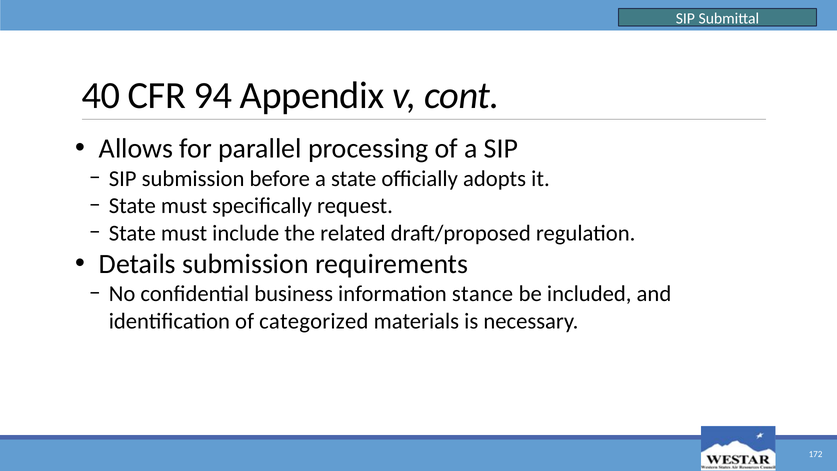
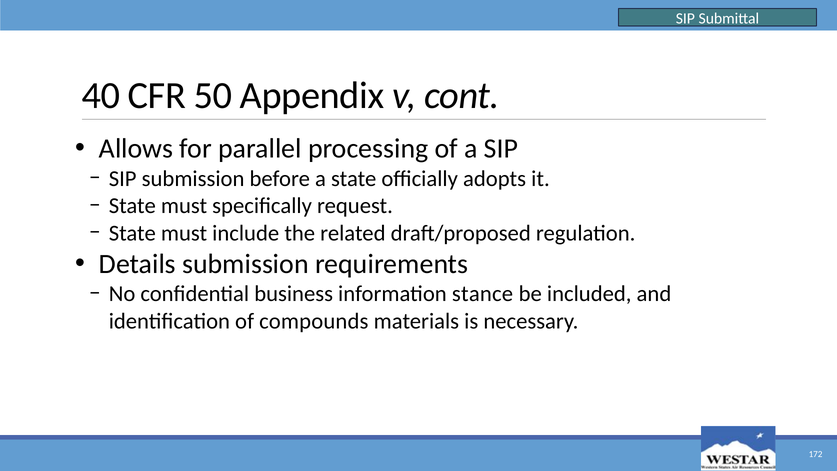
94: 94 -> 50
categorized: categorized -> compounds
